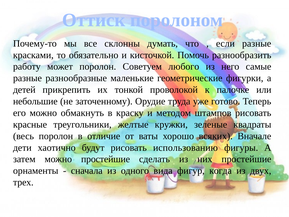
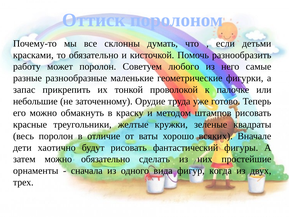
если разные: разные -> детьми
детей: детей -> запас
использованию: использованию -> фантастический
можно простейшие: простейшие -> обязательно
